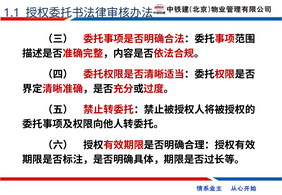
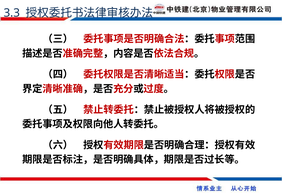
1.1: 1.1 -> 3.3
